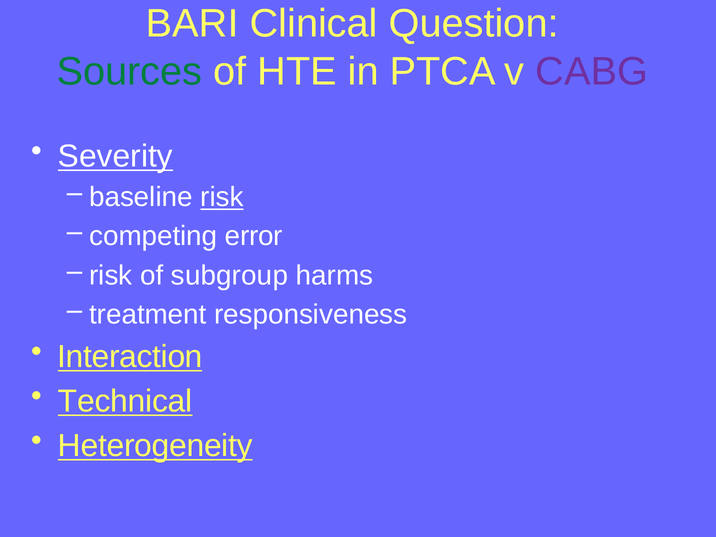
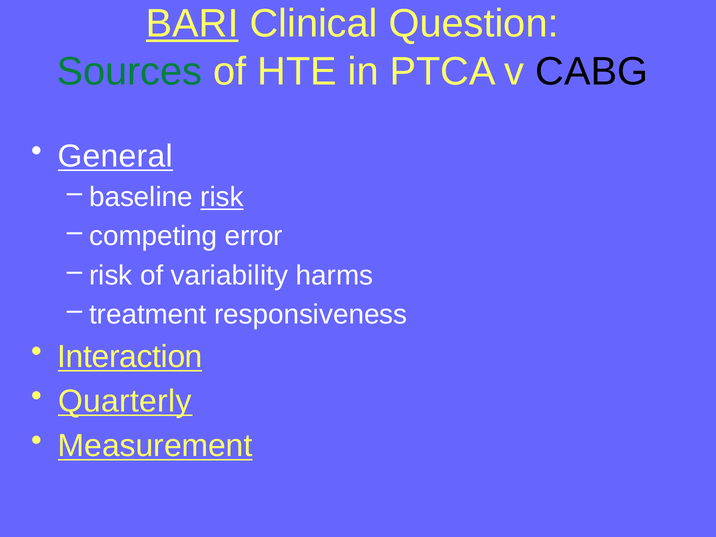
BARI underline: none -> present
CABG colour: purple -> black
Severity: Severity -> General
subgroup: subgroup -> variability
Technical: Technical -> Quarterly
Heterogeneity: Heterogeneity -> Measurement
